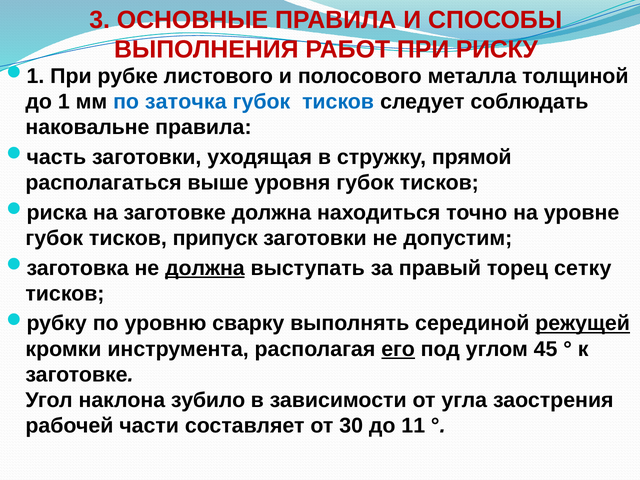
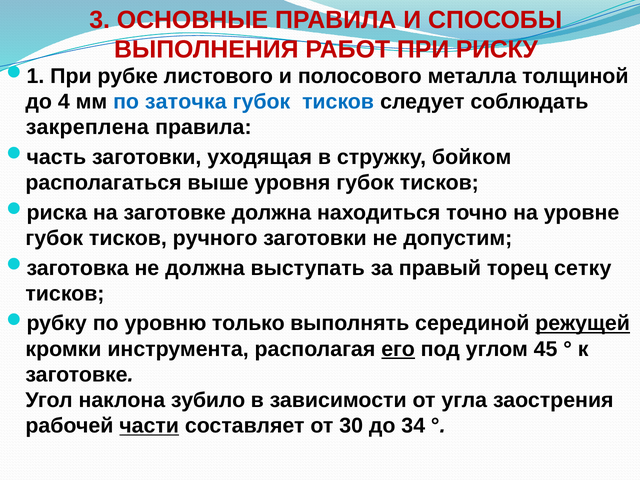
1: 1 -> 4
наковальне: наковальне -> закреплена
прямой: прямой -> бойком
припуск: припуск -> ручного
должна at (205, 268) underline: present -> none
сварку: сварку -> только
части underline: none -> present
11: 11 -> 34
